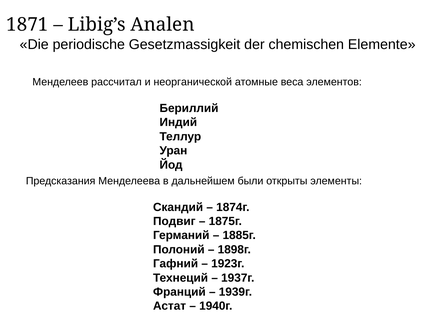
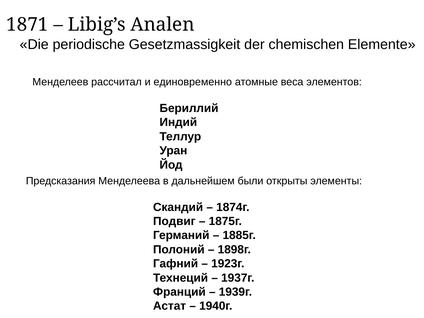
неорганической: неорганической -> единовременно
